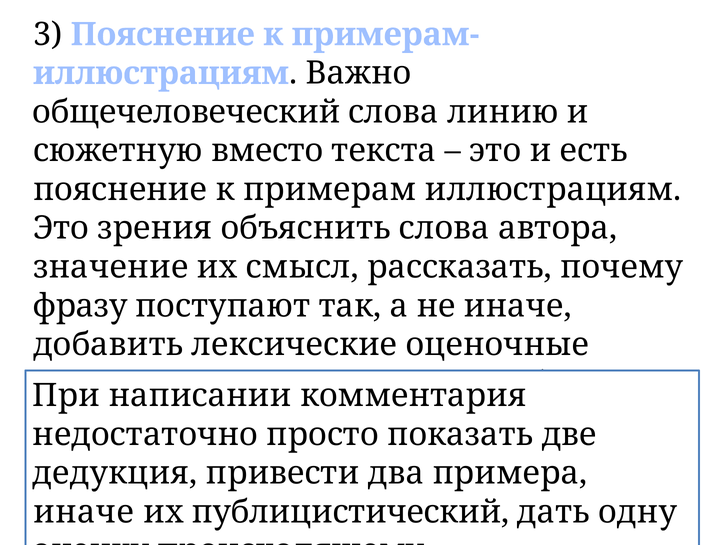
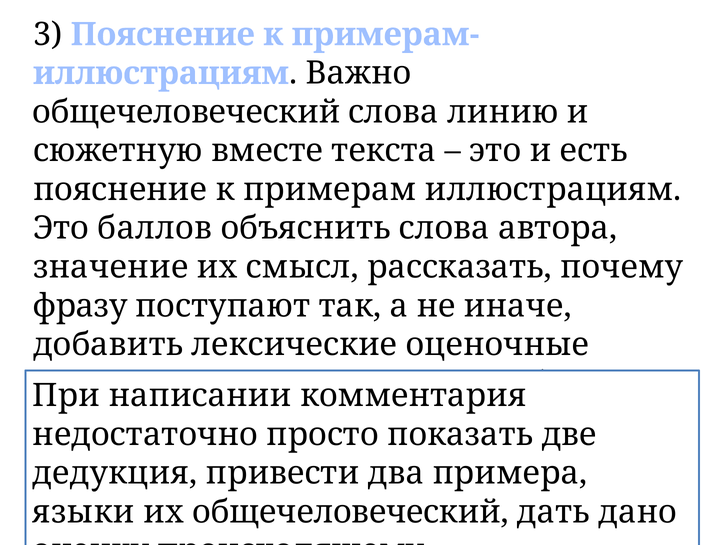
вместо: вместо -> вместе
зрения: зрения -> баллов
иначе at (84, 512): иначе -> языки
их публицистический: публицистический -> общечеловеческий
одну: одну -> дано
